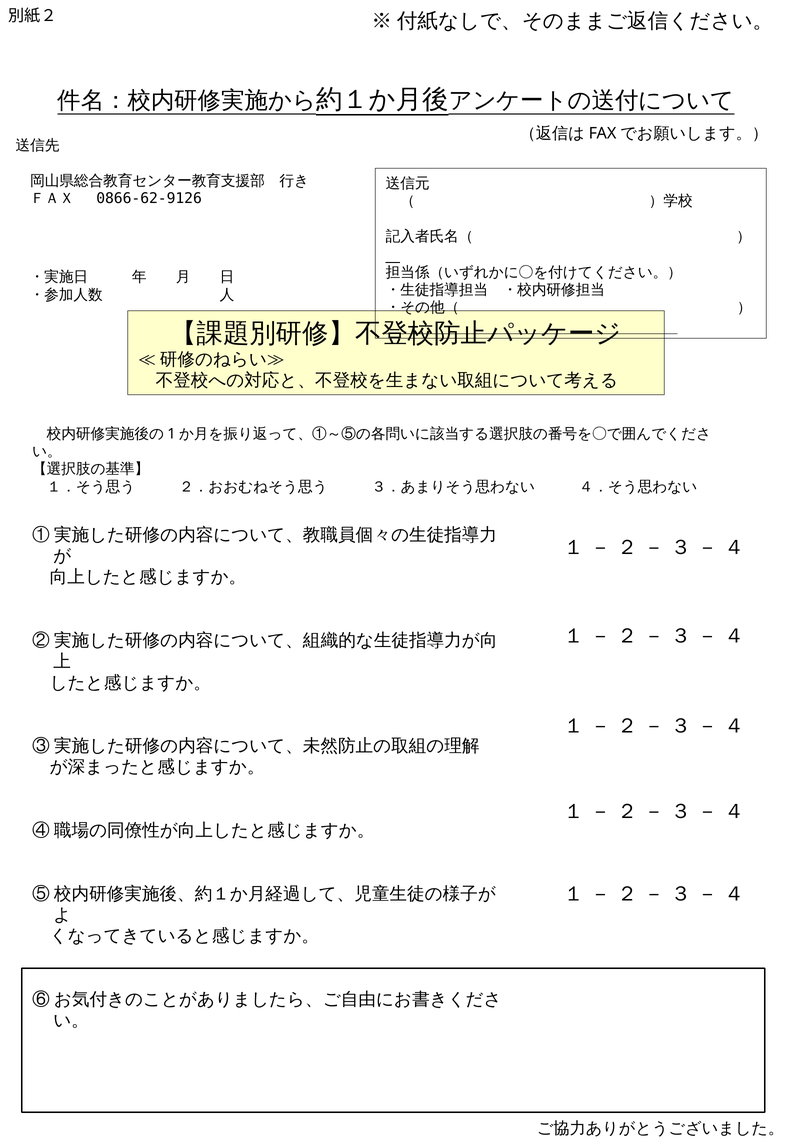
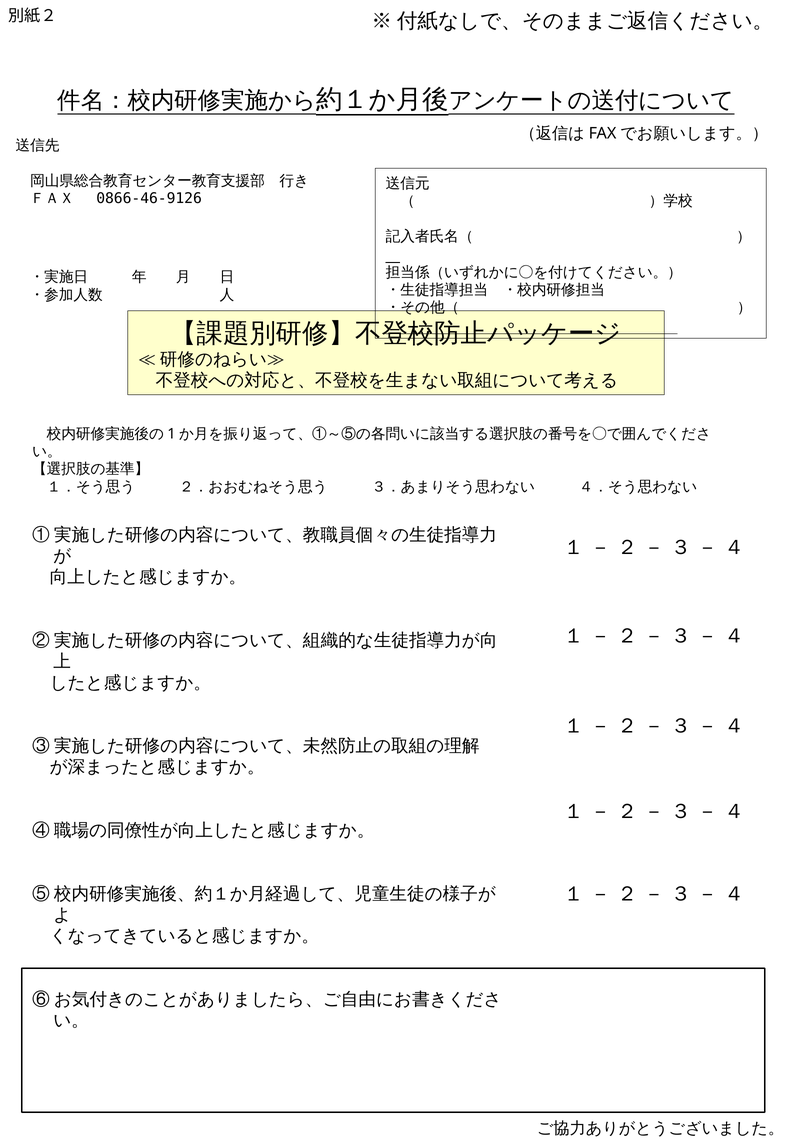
0866-62-9126: 0866-62-9126 -> 0866-46-9126
